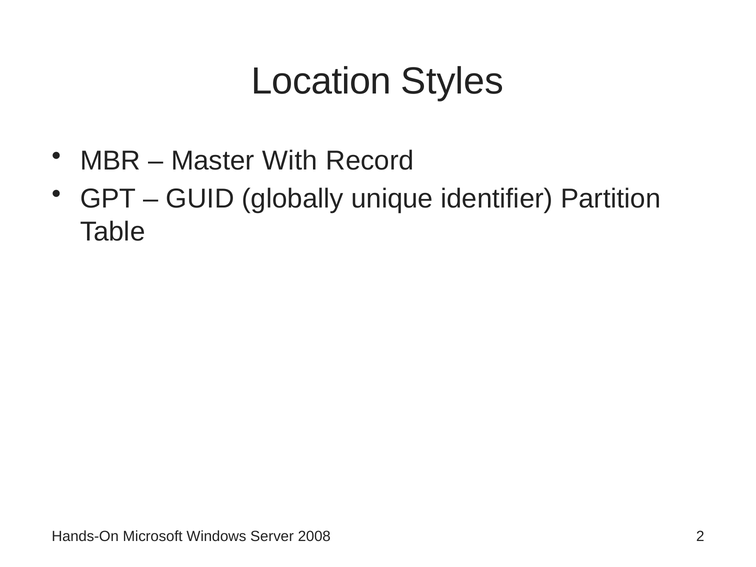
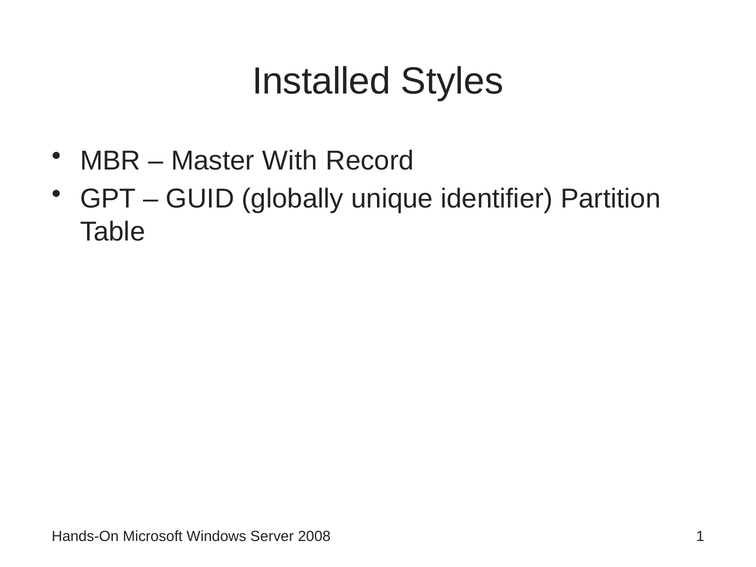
Location: Location -> Installed
2: 2 -> 1
